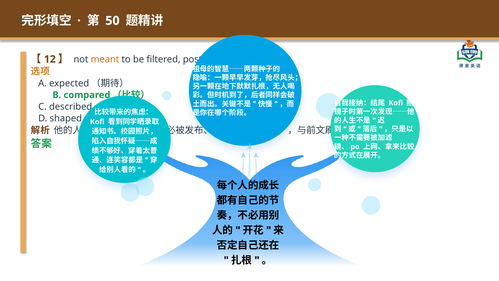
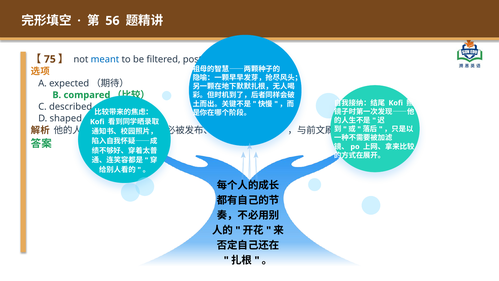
50: 50 -> 56
12: 12 -> 75
meant colour: orange -> blue
